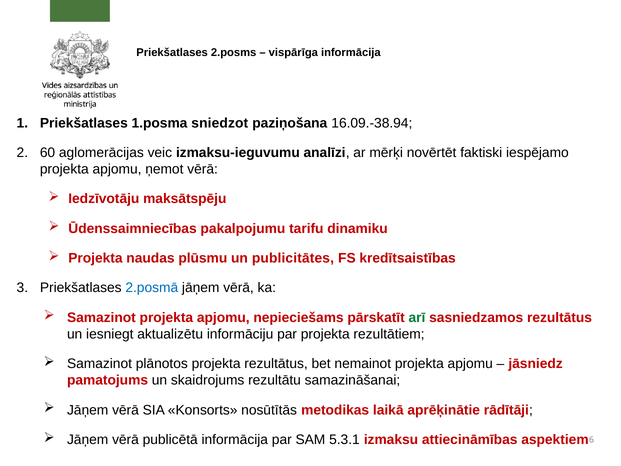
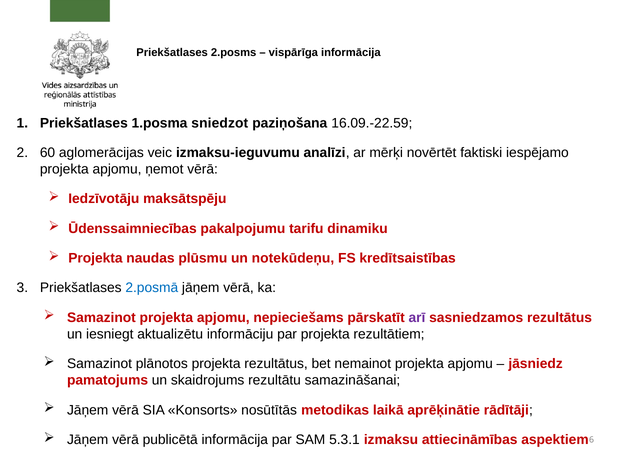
16.09.-38.94: 16.09.-38.94 -> 16.09.-22.59
publicitātes: publicitātes -> notekūdeņu
arī colour: green -> purple
